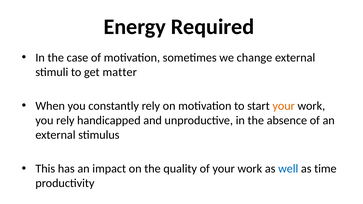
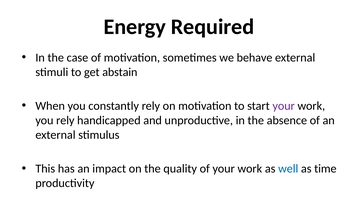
change: change -> behave
matter: matter -> abstain
your at (284, 106) colour: orange -> purple
